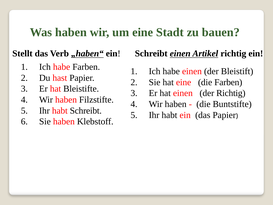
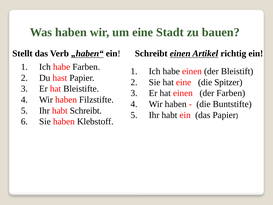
die Farben: Farben -> Spitzer
der Richtig: Richtig -> Farben
